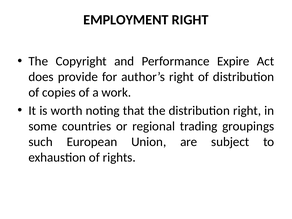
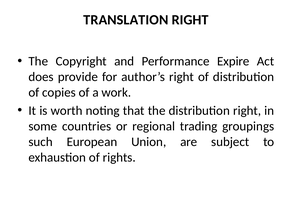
EMPLOYMENT: EMPLOYMENT -> TRANSLATION
